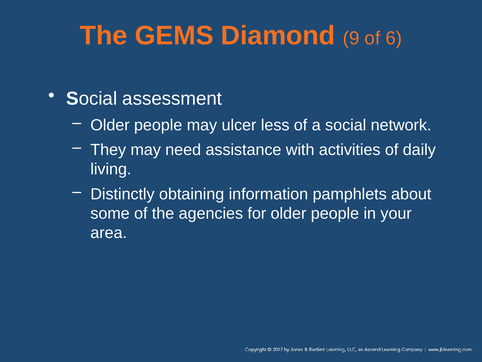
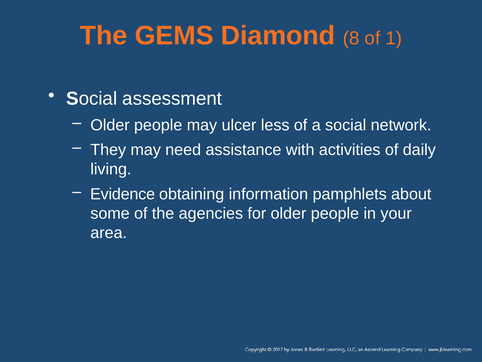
9: 9 -> 8
6: 6 -> 1
Distinctly: Distinctly -> Evidence
